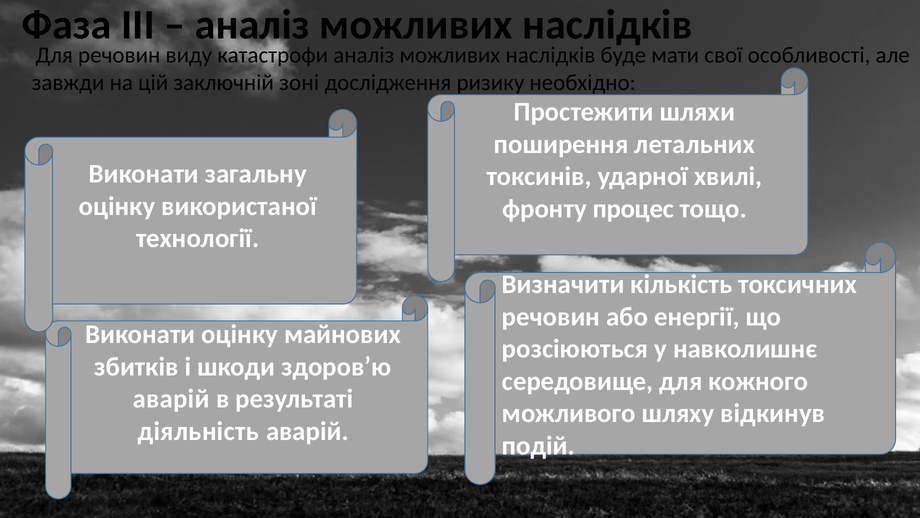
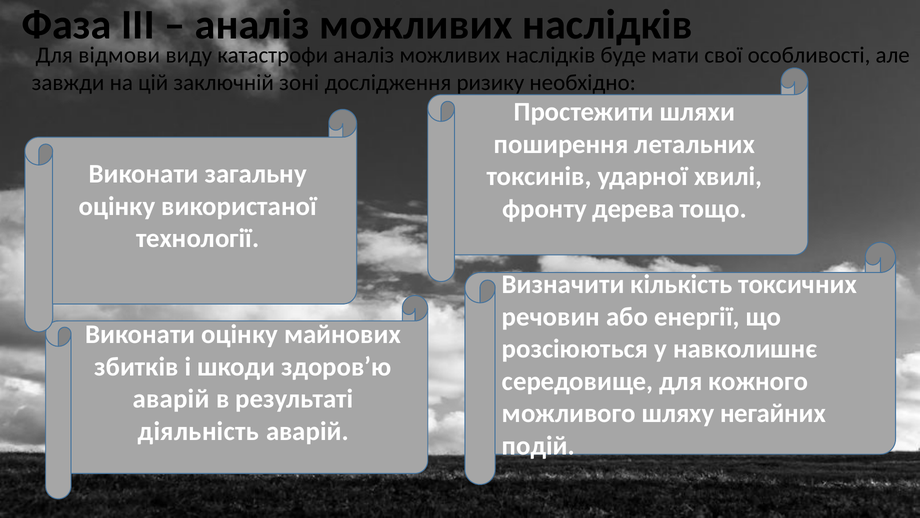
Для речовин: речовин -> відмови
процес: процес -> дерева
відкинув: відкинув -> негайних
